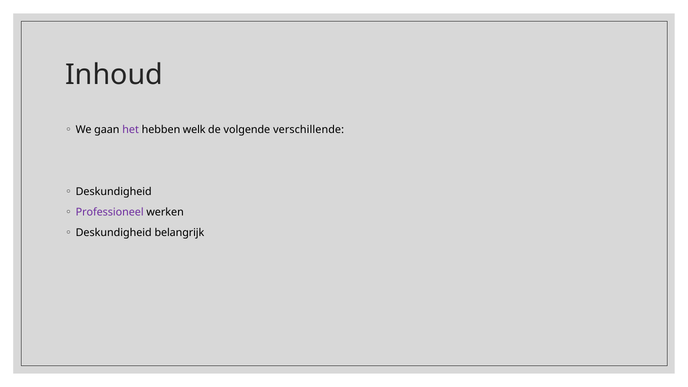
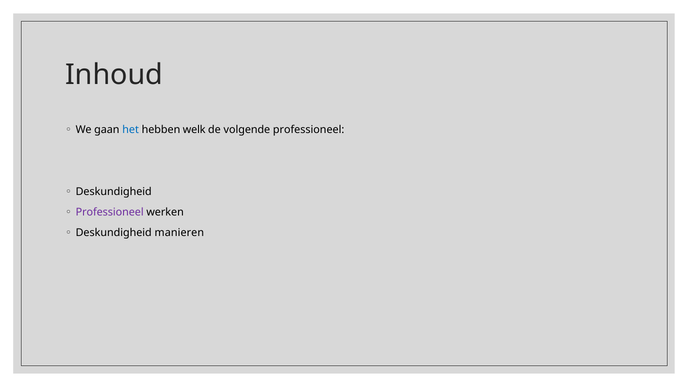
het colour: purple -> blue
volgende verschillende: verschillende -> professioneel
belangrijk: belangrijk -> manieren
